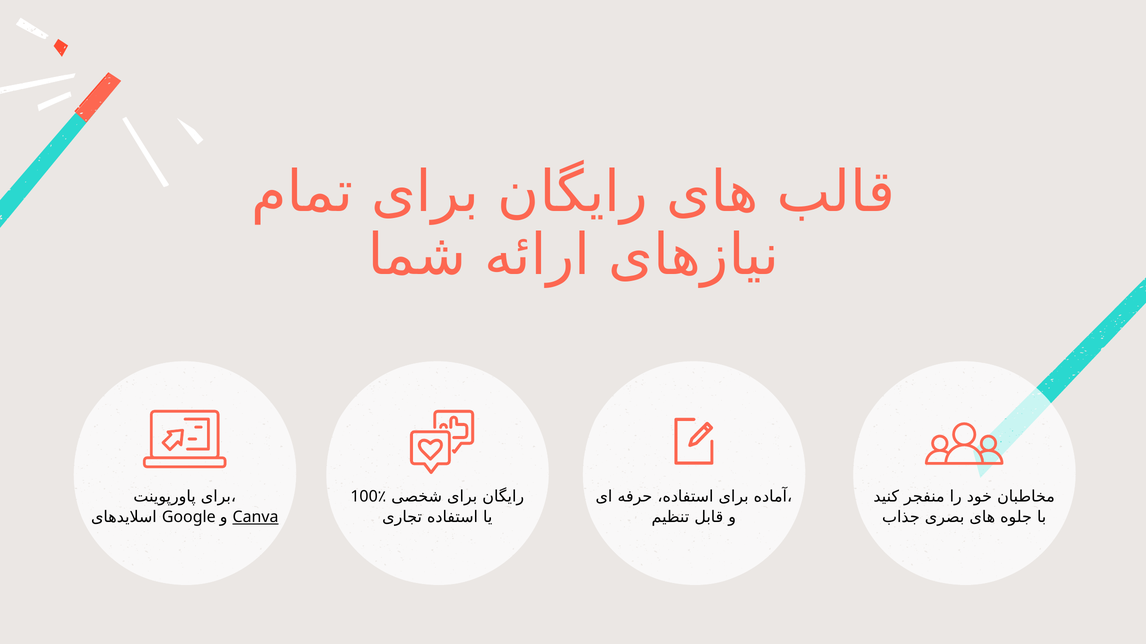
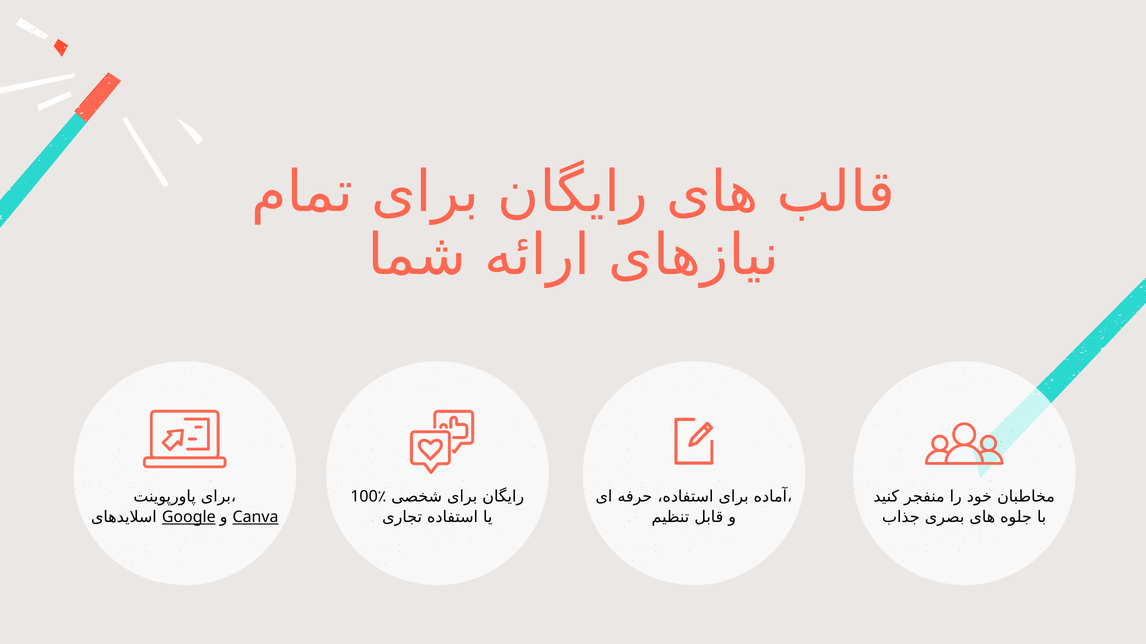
Google underline: none -> present
